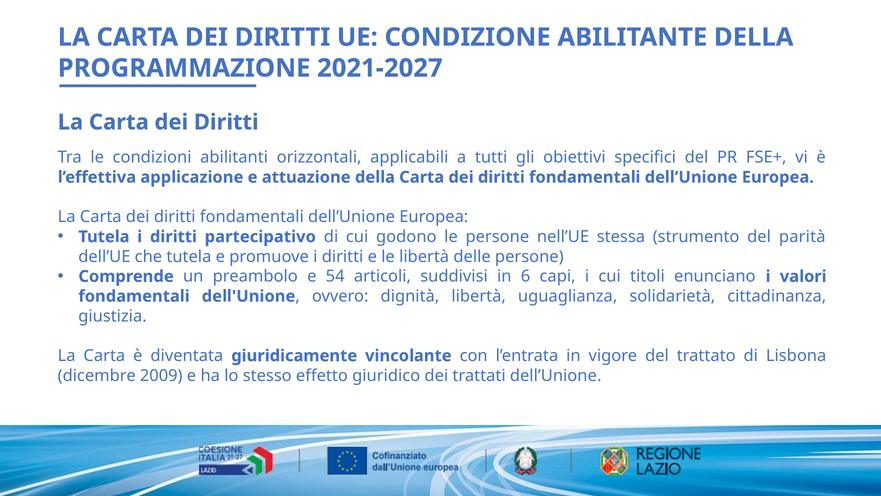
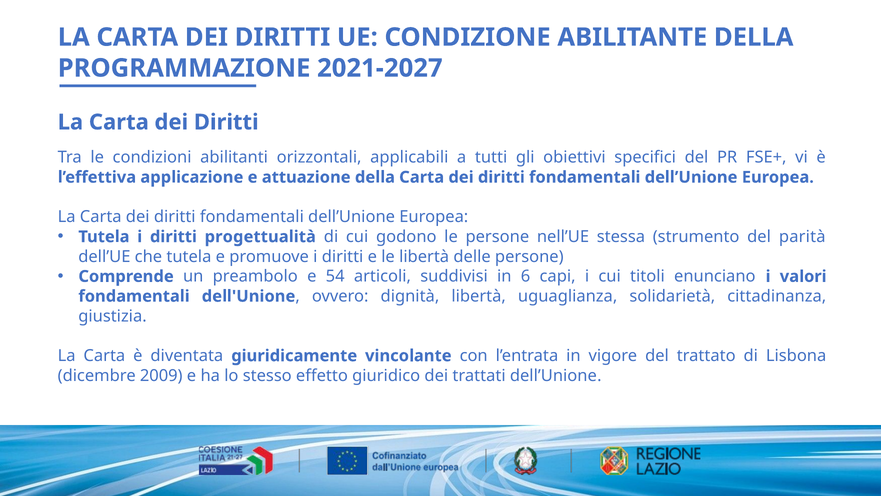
partecipativo: partecipativo -> progettualità
